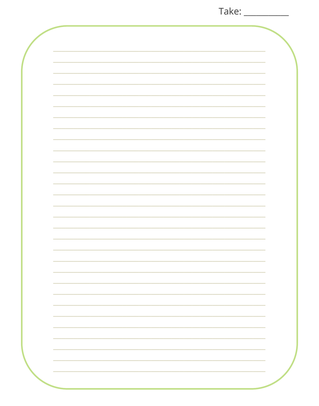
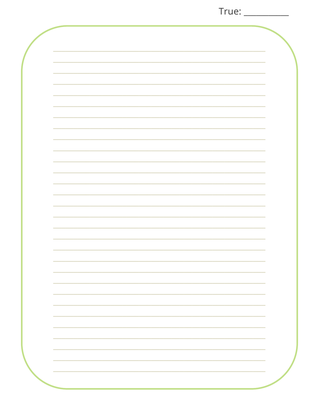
Take: Take -> True
